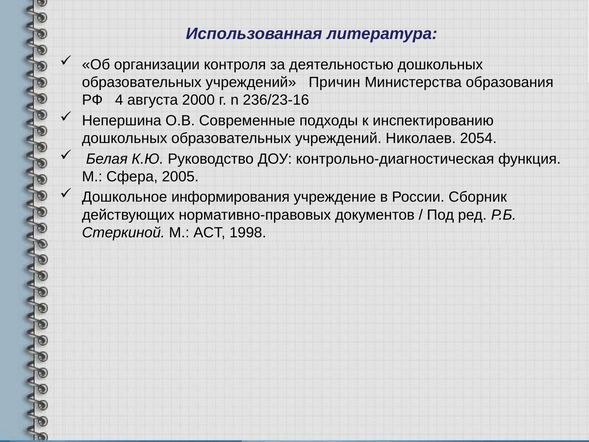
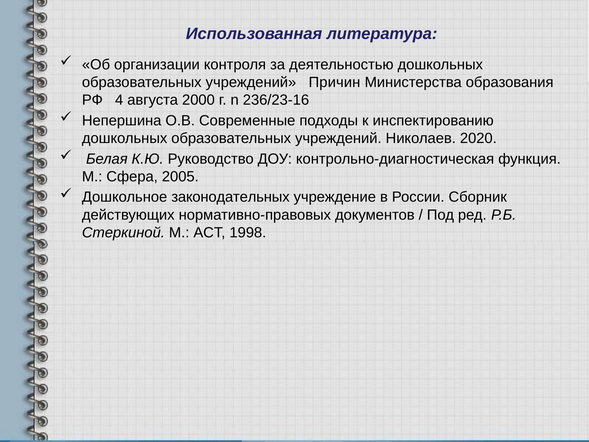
2054: 2054 -> 2020
информирования: информирования -> законодательных
